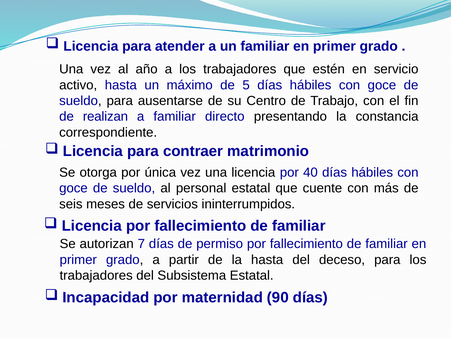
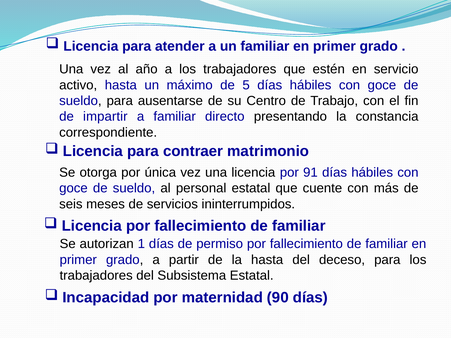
realizan: realizan -> impartir
40: 40 -> 91
7: 7 -> 1
